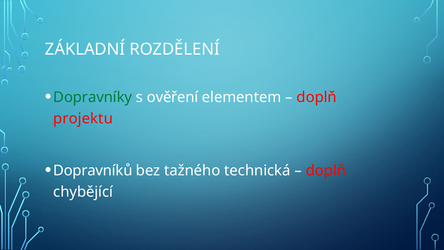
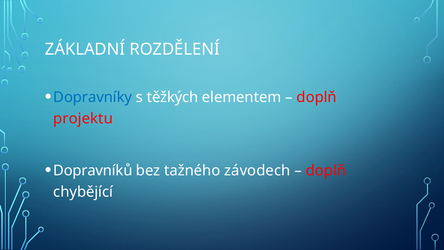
Dopravníky colour: green -> blue
ověření: ověření -> těžkých
technická: technická -> závodech
